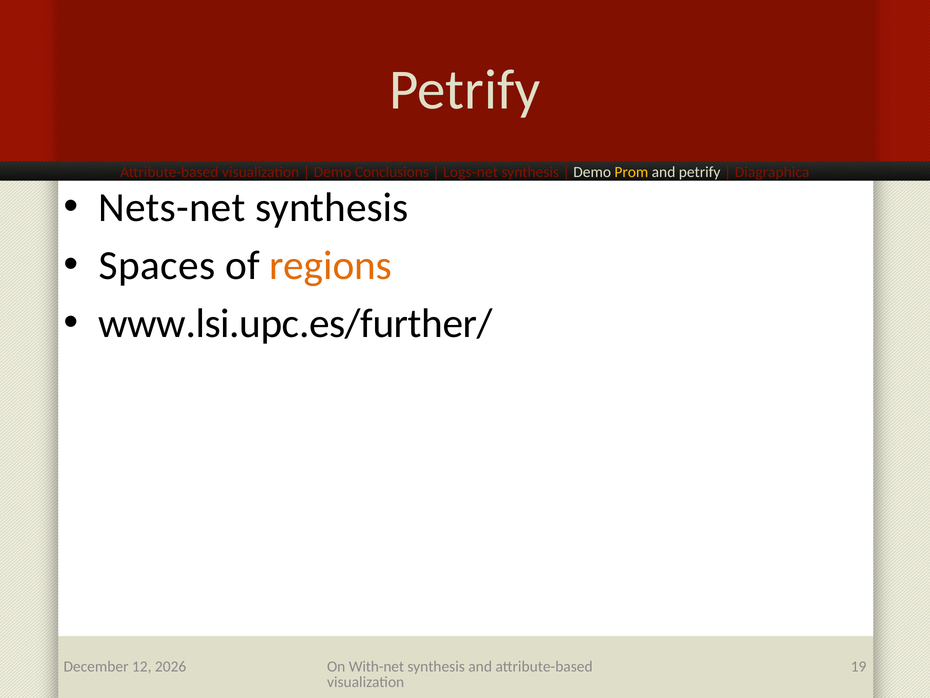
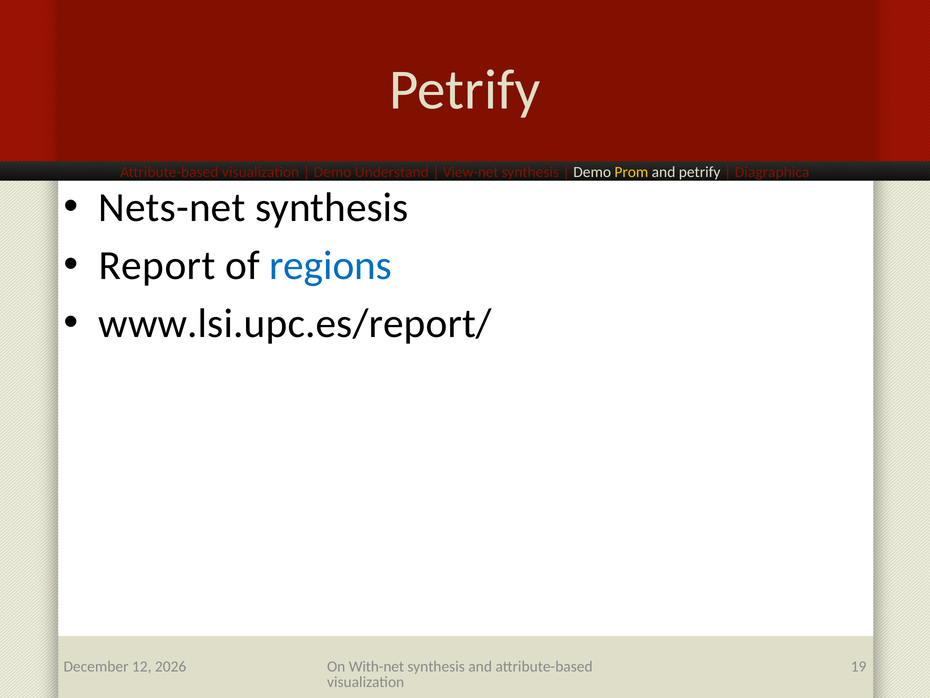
Conclusions: Conclusions -> Understand
Logs-net: Logs-net -> View-net
Spaces: Spaces -> Report
regions colour: orange -> blue
www.lsi.upc.es/further/: www.lsi.upc.es/further/ -> www.lsi.upc.es/report/
